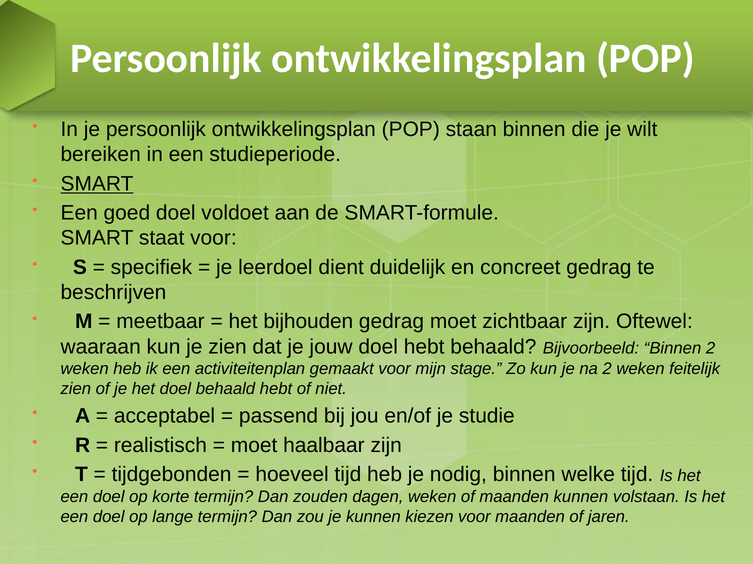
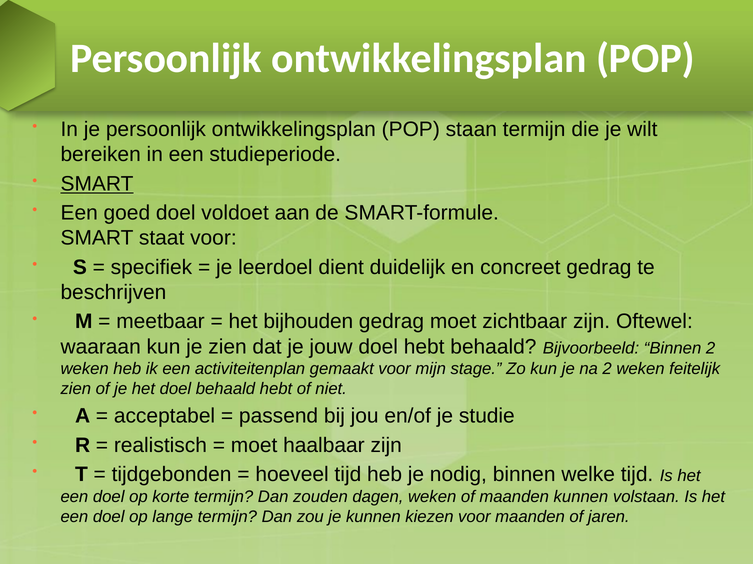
staan binnen: binnen -> termijn
